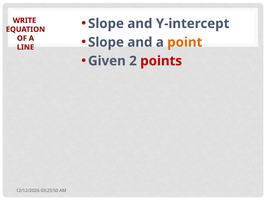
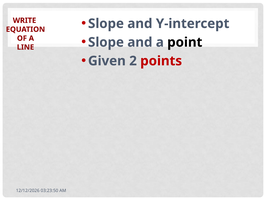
point colour: orange -> black
